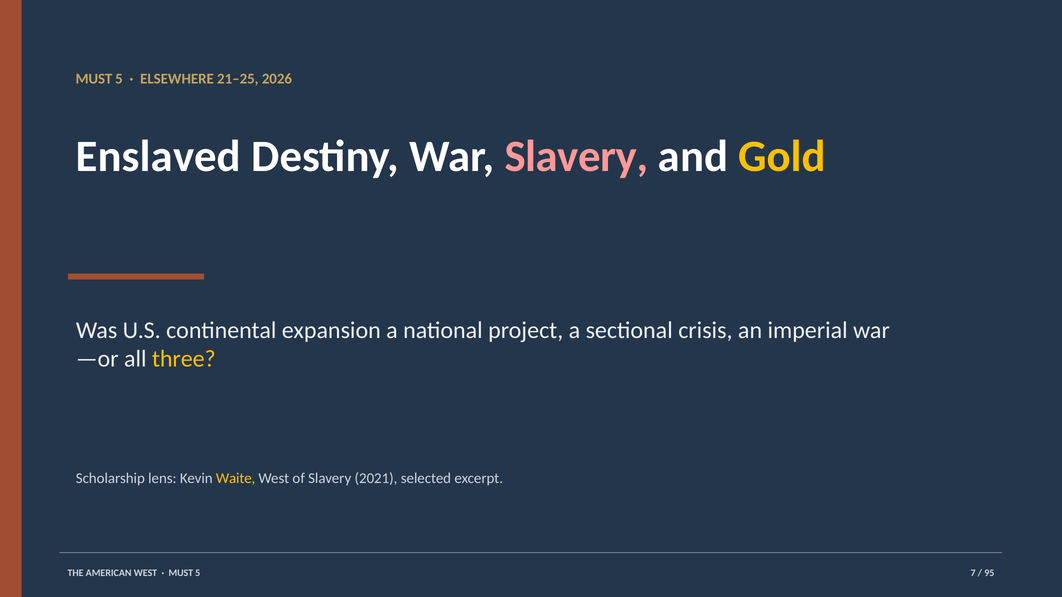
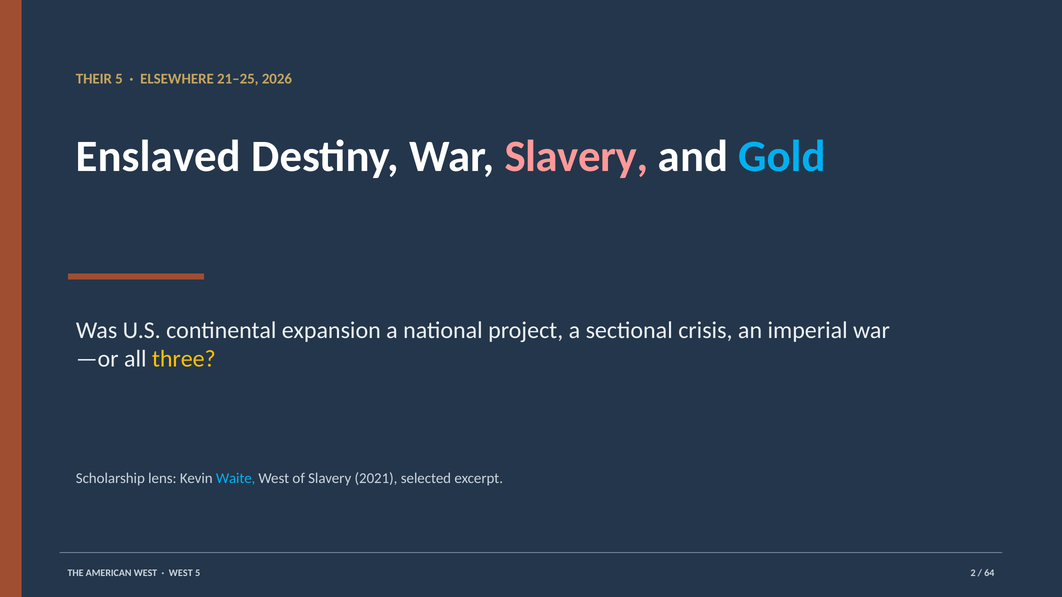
MUST at (94, 79): MUST -> THEIR
Gold colour: yellow -> light blue
Waite colour: yellow -> light blue
MUST at (181, 573): MUST -> WEST
7: 7 -> 2
95: 95 -> 64
